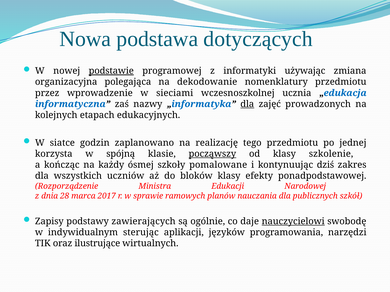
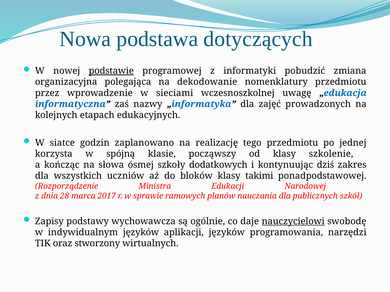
używając: używając -> pobudzić
ucznia: ucznia -> uwagę
dla at (247, 104) underline: present -> none
począwszy underline: present -> none
każdy: każdy -> słowa
pomalowane: pomalowane -> dodatkowych
efekty: efekty -> takimi
zawierających: zawierających -> wychowawcza
indywidualnym sterując: sterując -> języków
ilustrujące: ilustrujące -> stworzony
